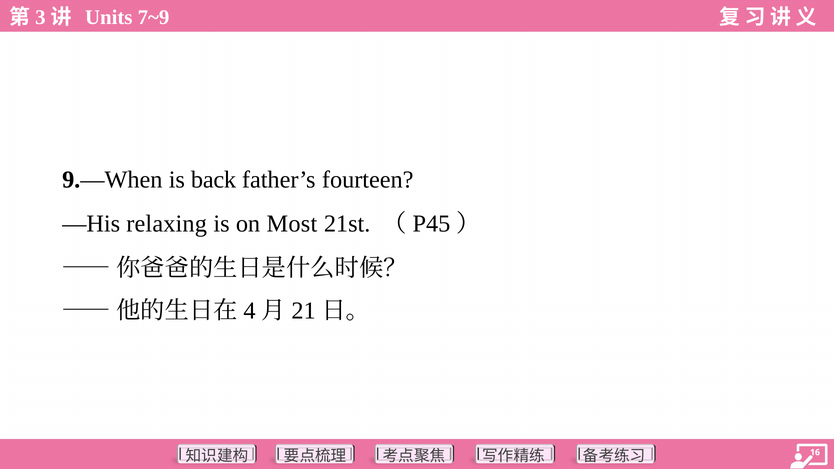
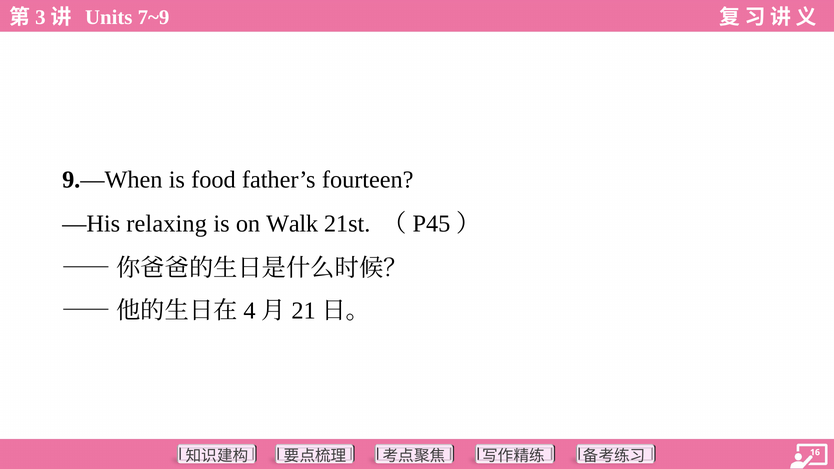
back: back -> food
Most: Most -> Walk
